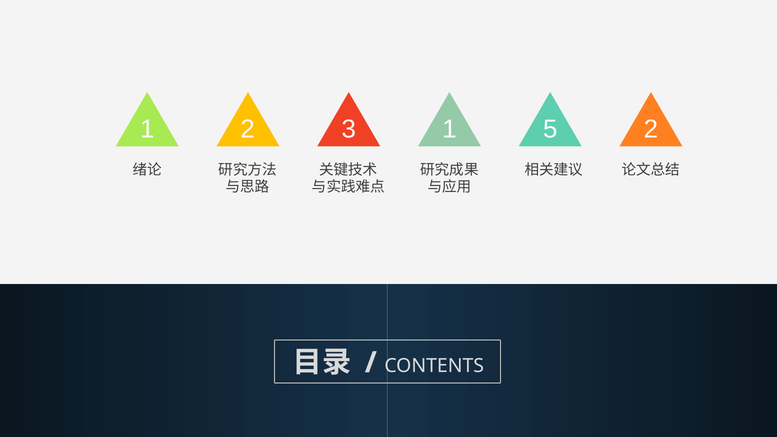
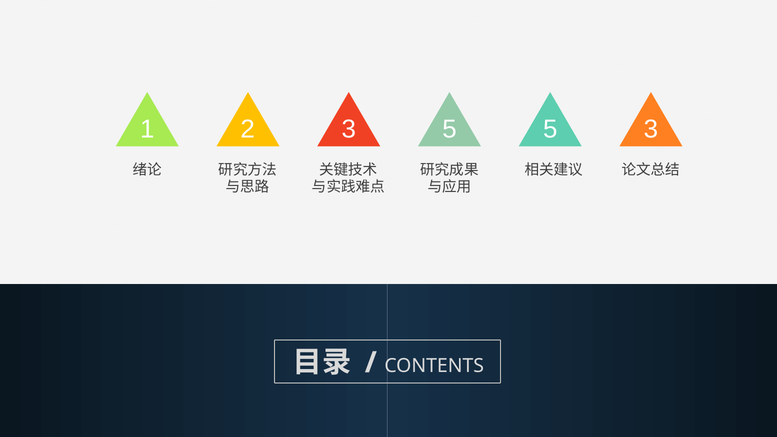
3 1: 1 -> 5
5 2: 2 -> 3
